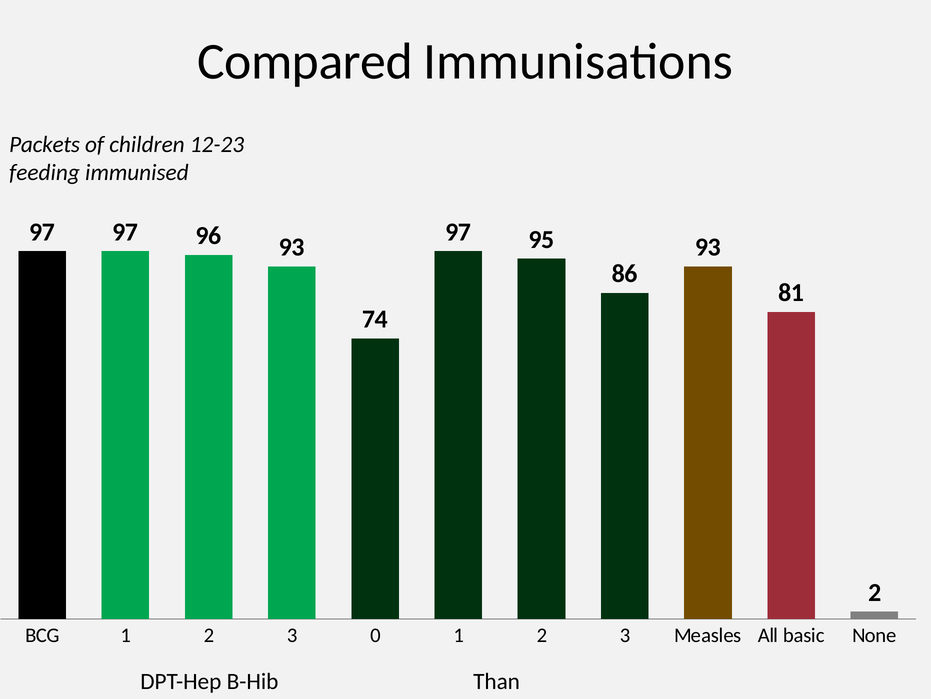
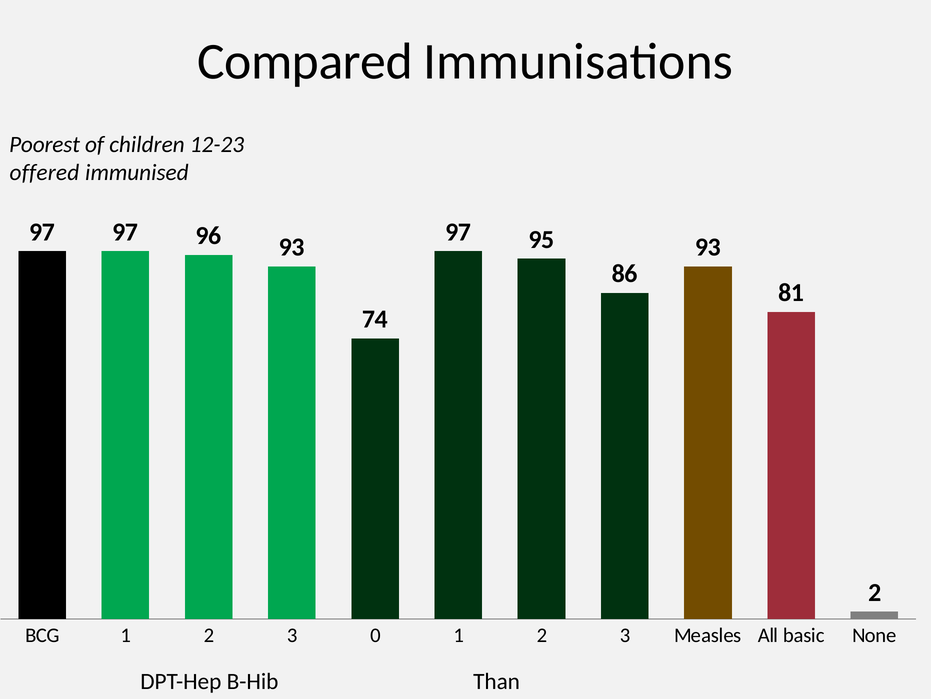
Packets: Packets -> Poorest
feeding: feeding -> offered
